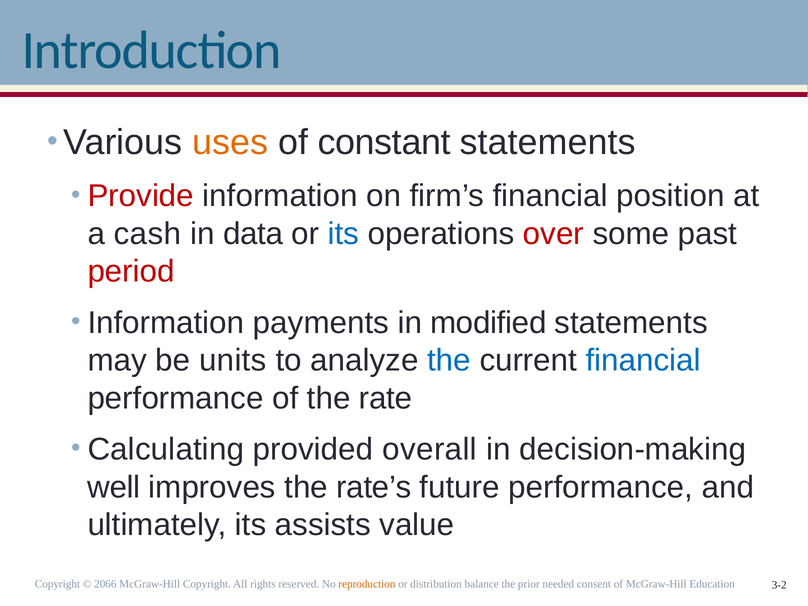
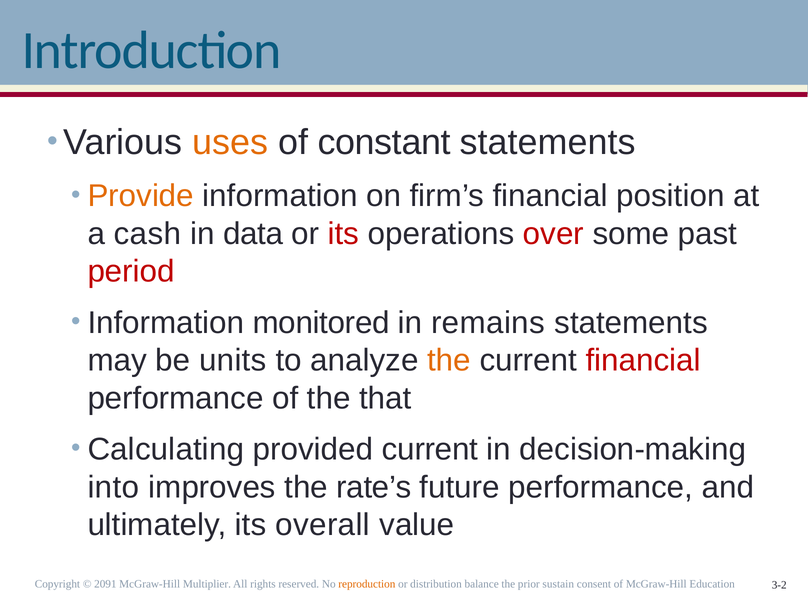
Provide colour: red -> orange
its at (344, 234) colour: blue -> red
payments: payments -> monitored
modified: modified -> remains
the at (449, 360) colour: blue -> orange
financial at (643, 360) colour: blue -> red
rate: rate -> that
provided overall: overall -> current
well: well -> into
assists: assists -> overall
2066: 2066 -> 2091
McGraw-Hill Copyright: Copyright -> Multiplier
needed: needed -> sustain
